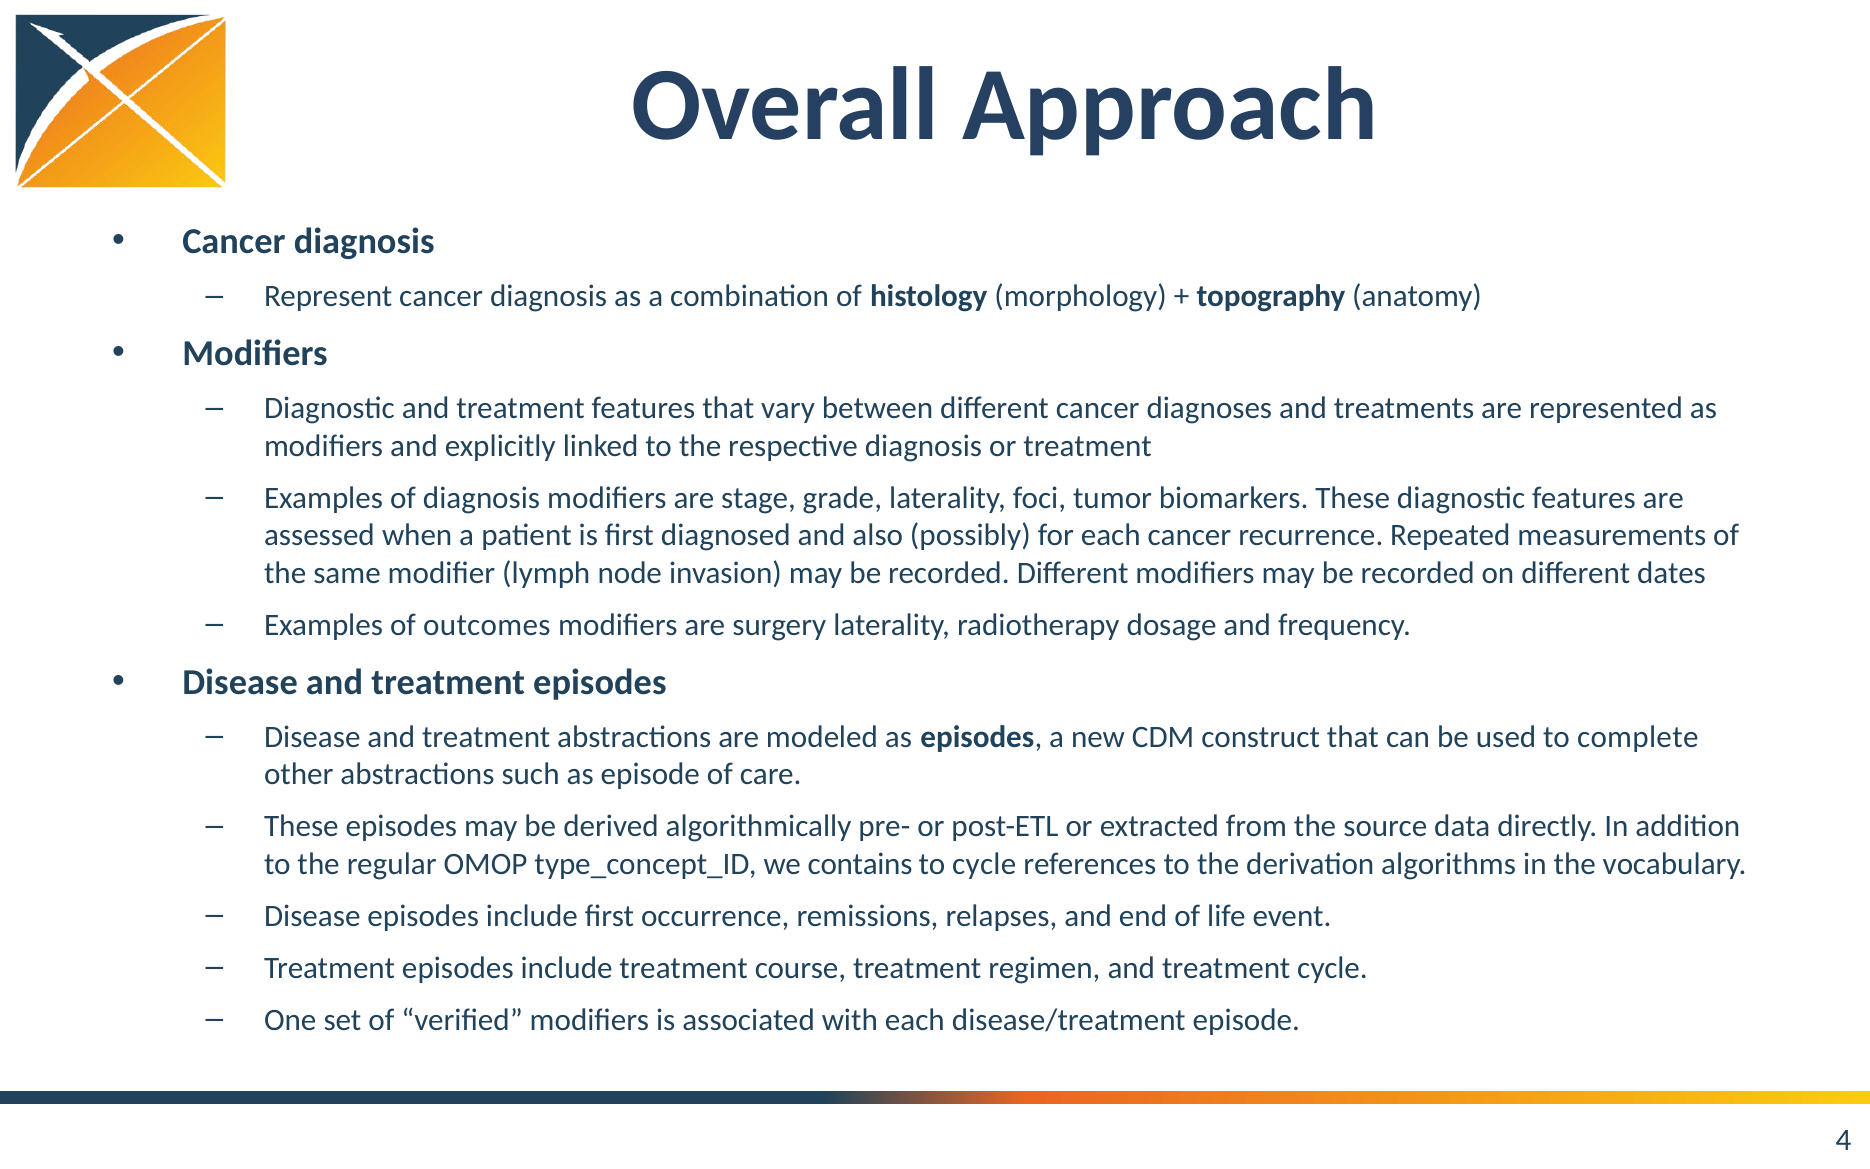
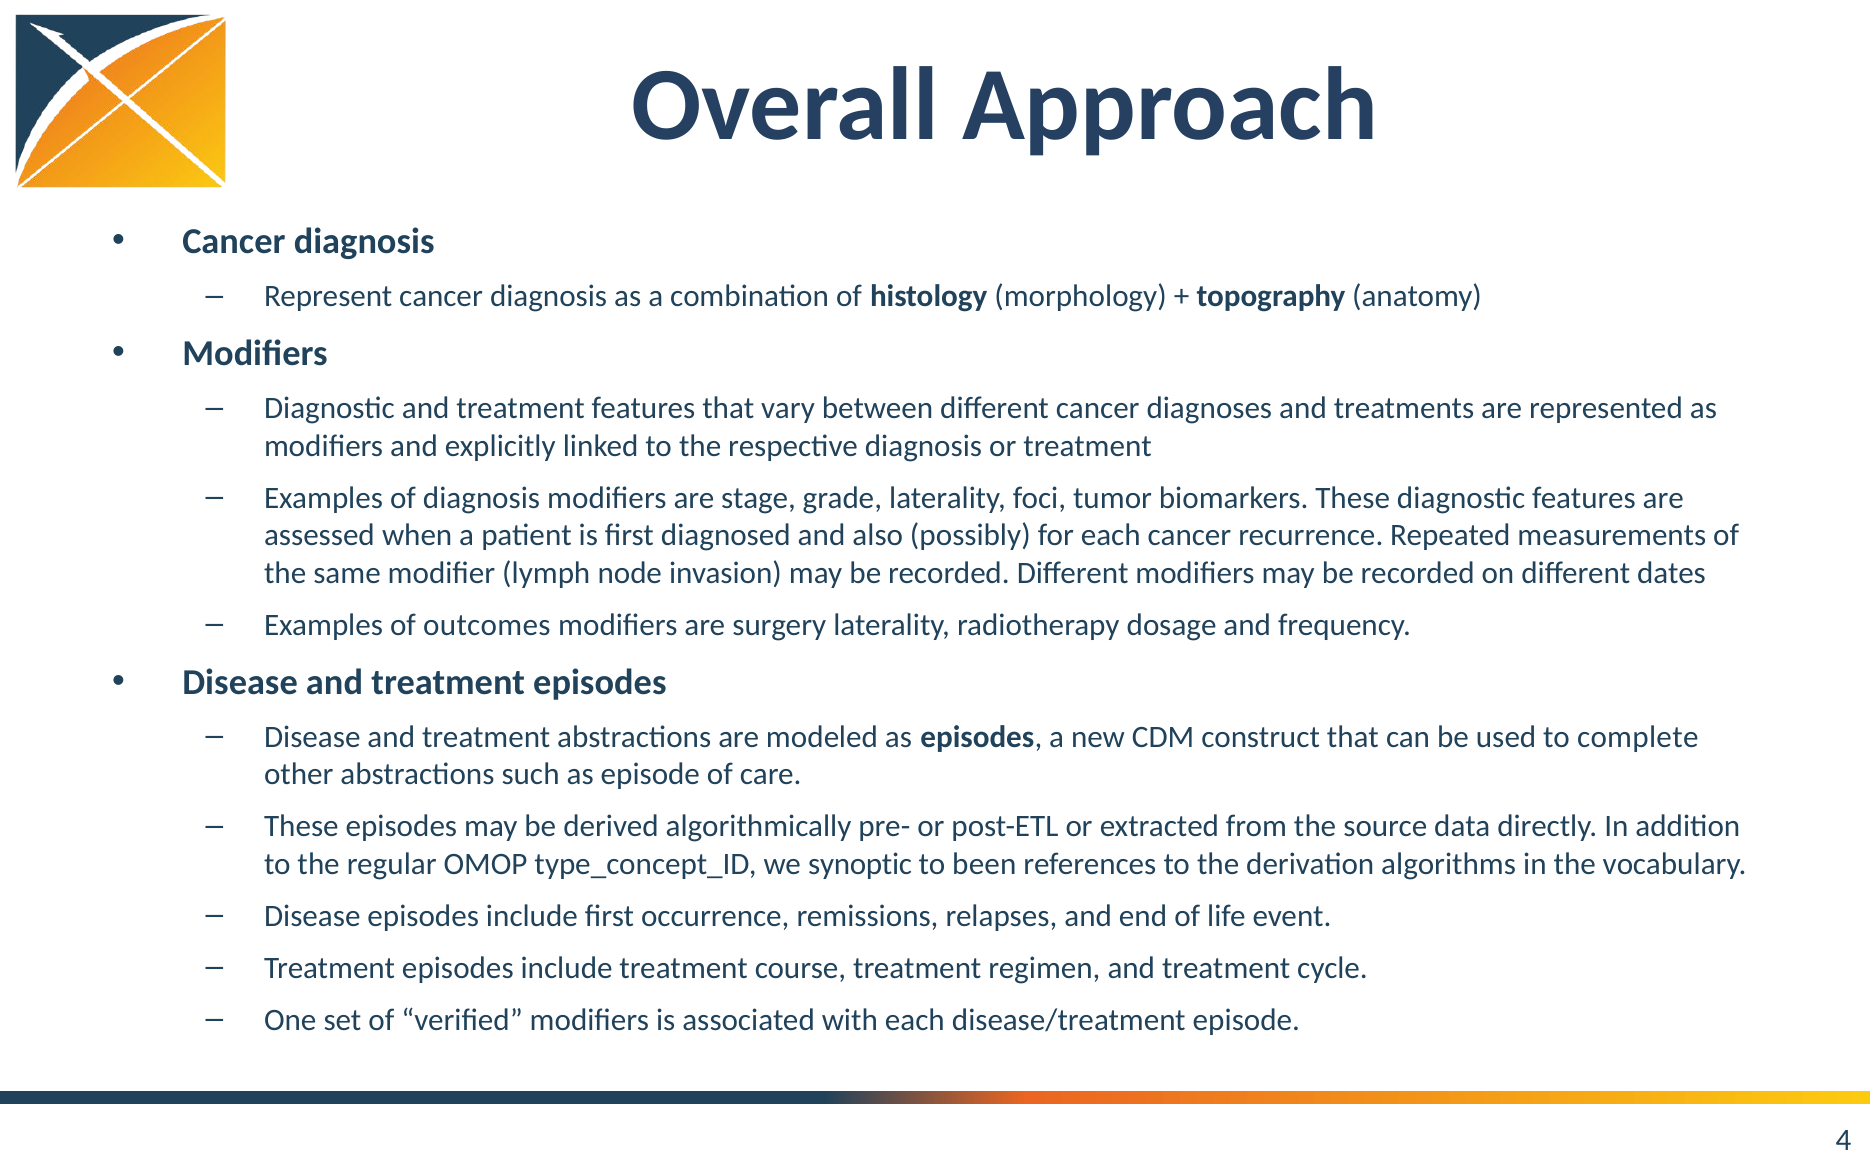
contains: contains -> synoptic
to cycle: cycle -> been
